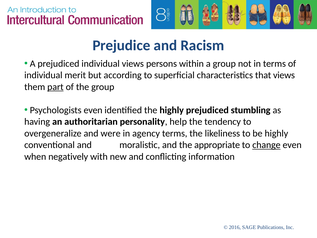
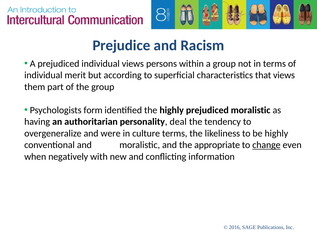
part underline: present -> none
Psychologists even: even -> form
prejudiced stumbling: stumbling -> moralistic
help: help -> deal
agency: agency -> culture
